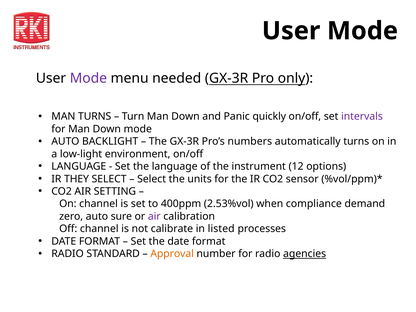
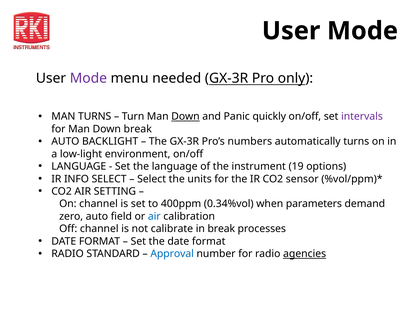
Down at (185, 117) underline: none -> present
Down mode: mode -> break
12: 12 -> 19
THEY: THEY -> INFO
2.53%vol: 2.53%vol -> 0.34%vol
compliance: compliance -> parameters
sure: sure -> field
air at (154, 216) colour: purple -> blue
in listed: listed -> break
Approval colour: orange -> blue
